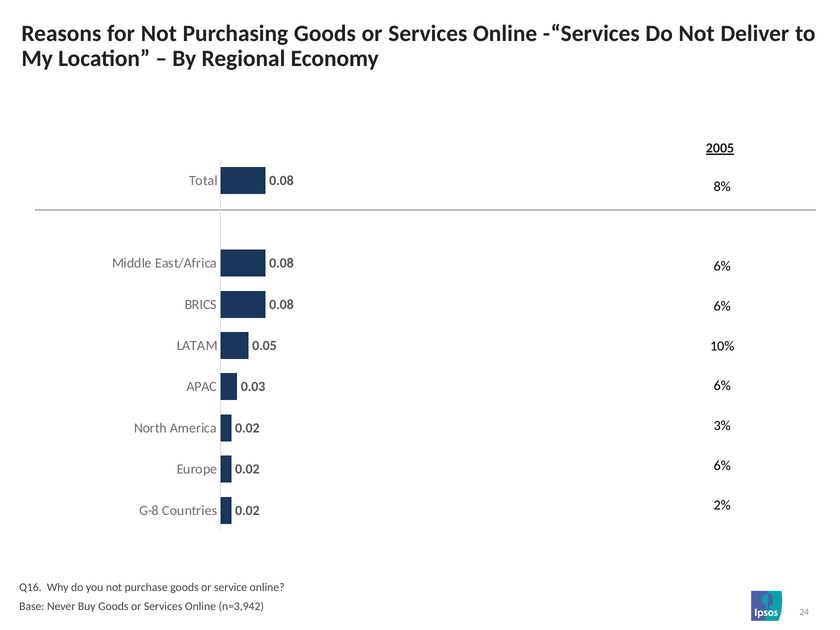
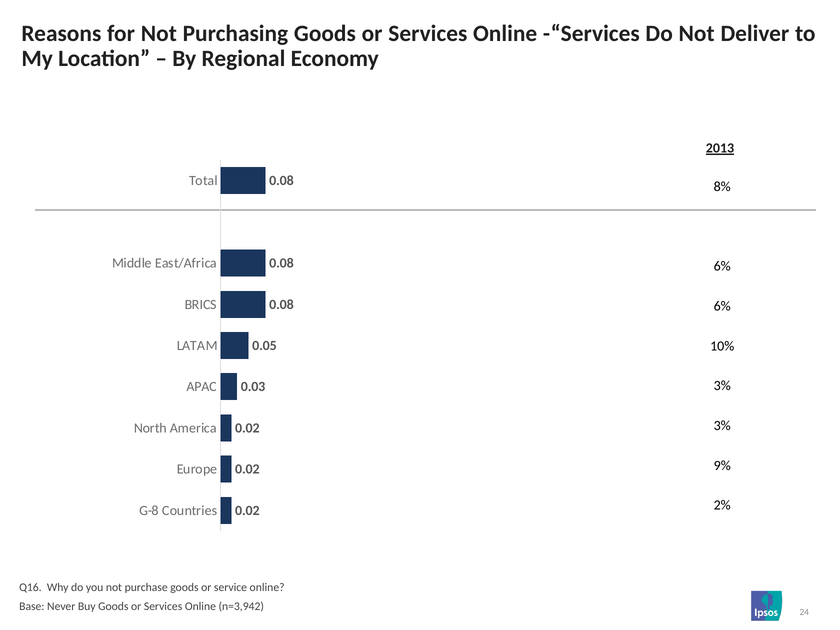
2005: 2005 -> 2013
6% at (722, 386): 6% -> 3%
6% at (722, 465): 6% -> 9%
